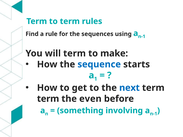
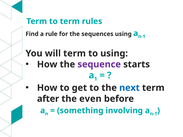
to make: make -> using
sequence colour: blue -> purple
term at (48, 99): term -> after
